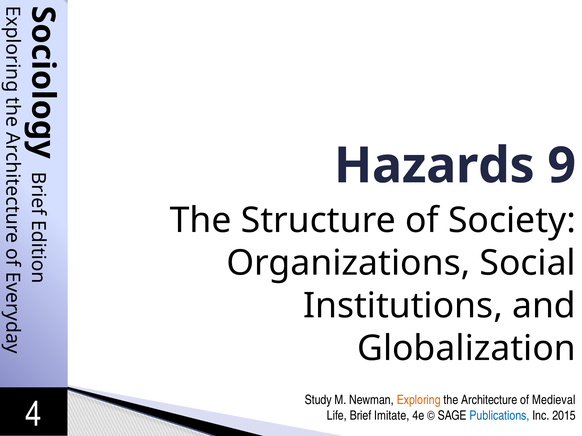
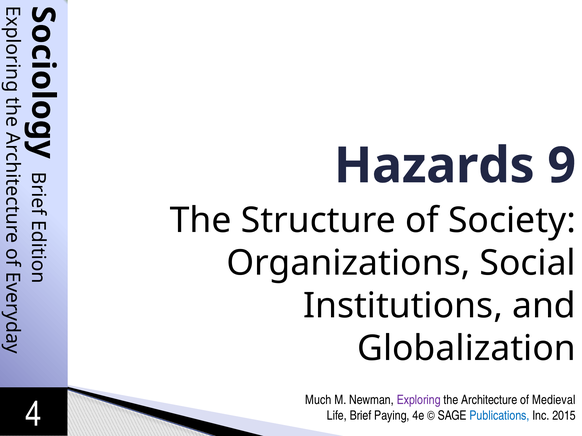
Study: Study -> Much
Exploring colour: orange -> purple
Imitate: Imitate -> Paying
